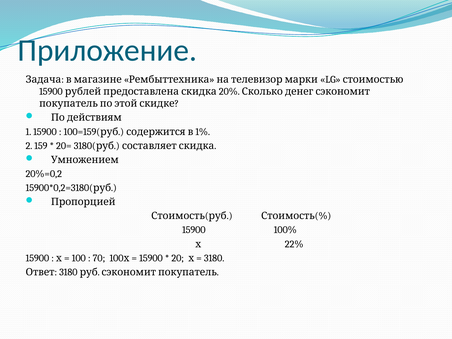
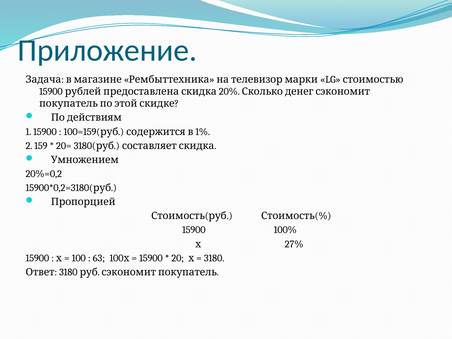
22%: 22% -> 27%
70: 70 -> 63
